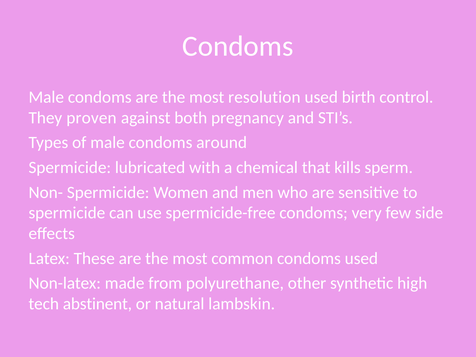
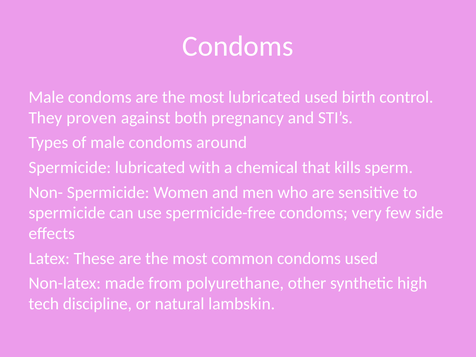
most resolution: resolution -> lubricated
abstinent: abstinent -> discipline
